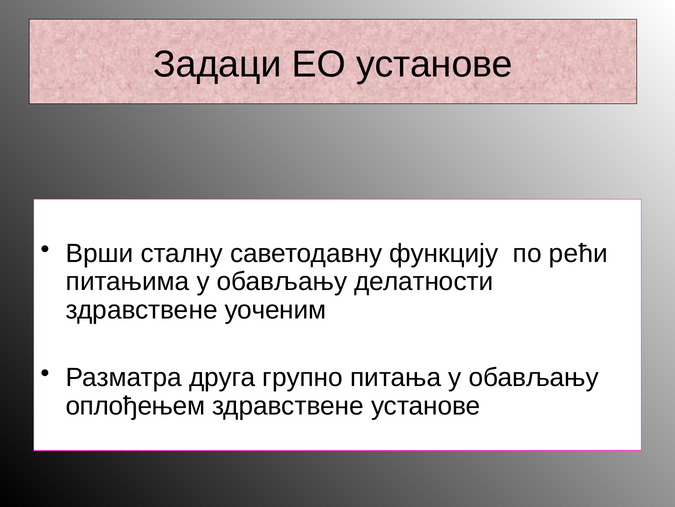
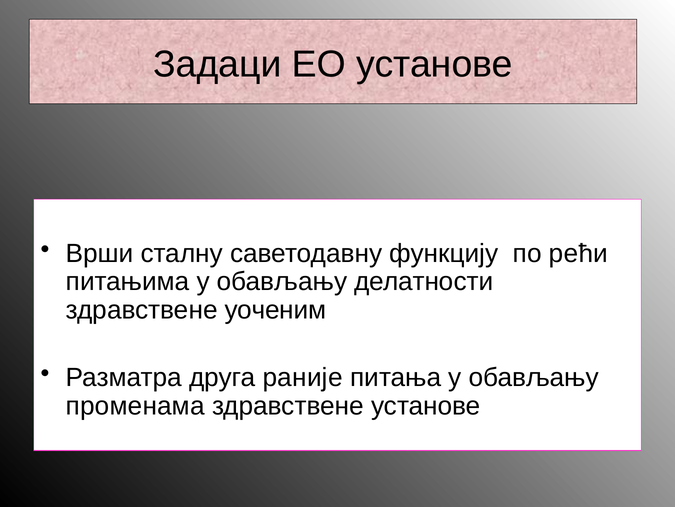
групно: групно -> раније
оплођењем: оплођењем -> променама
